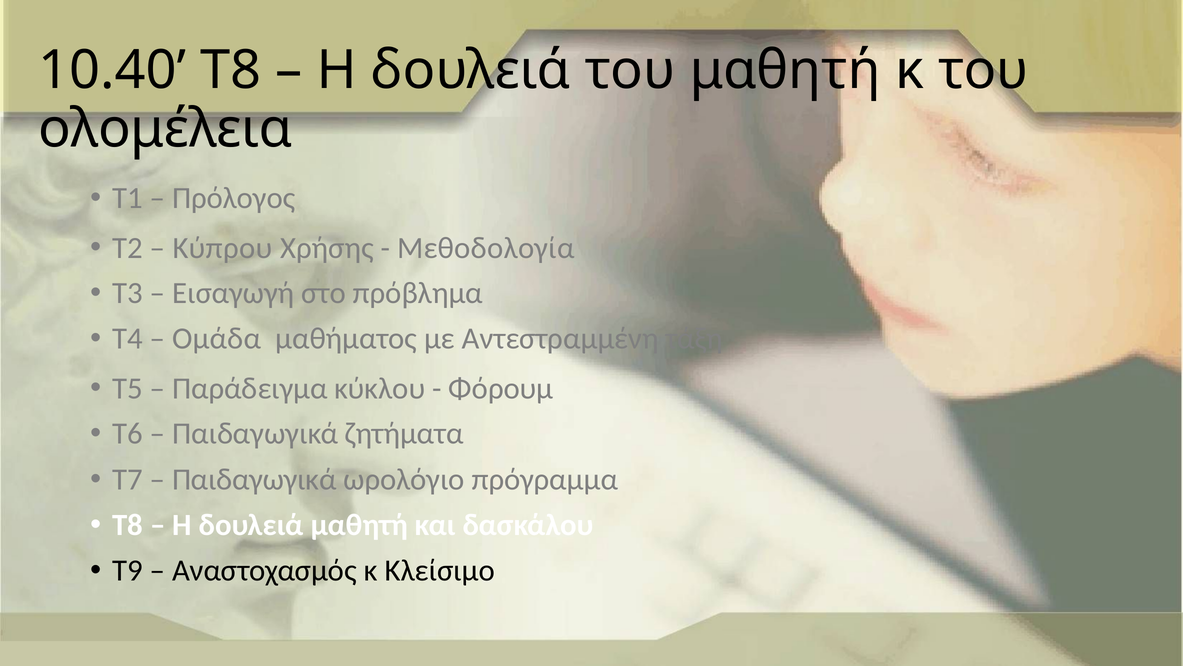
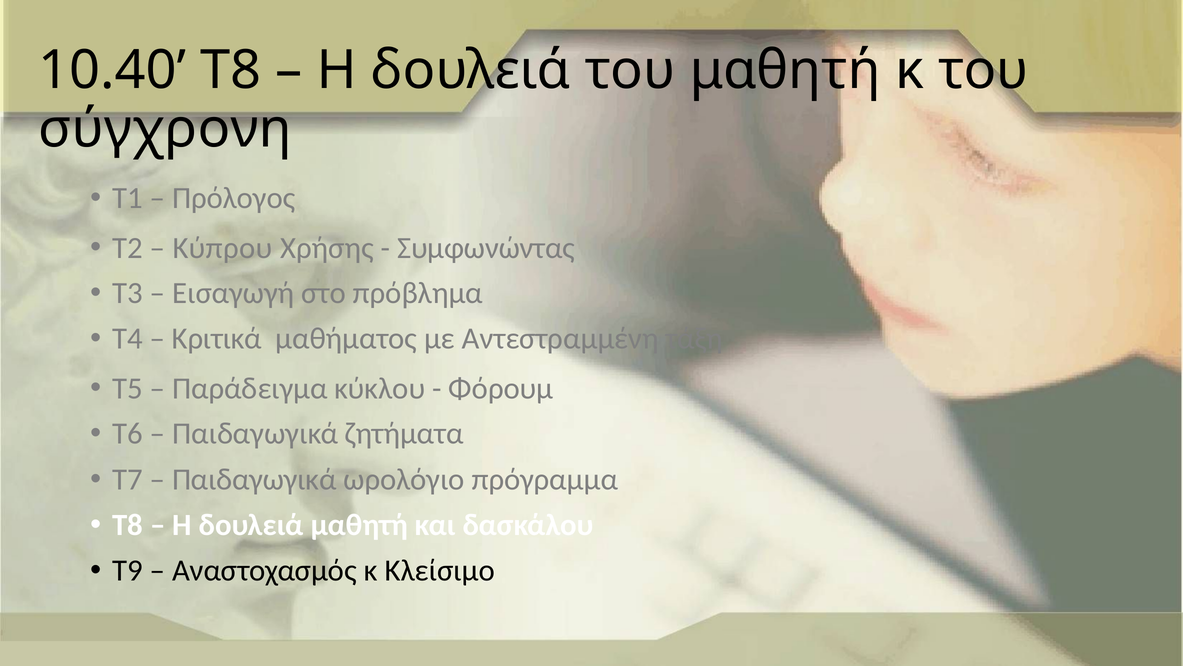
ολομέλεια: ολομέλεια -> σύγχρονη
Μεθοδολογία: Μεθοδολογία -> Συμφωνώντας
Ομάδα: Ομάδα -> Κριτικά
